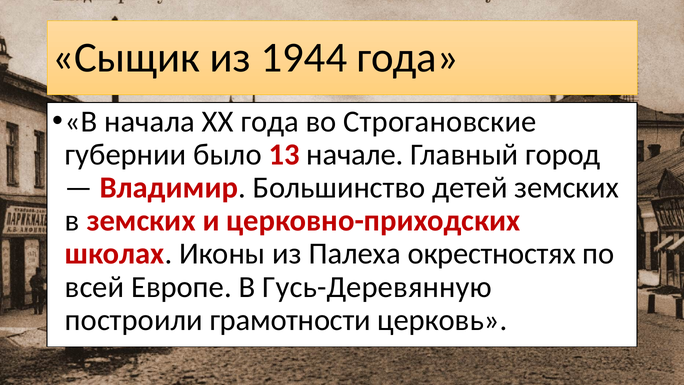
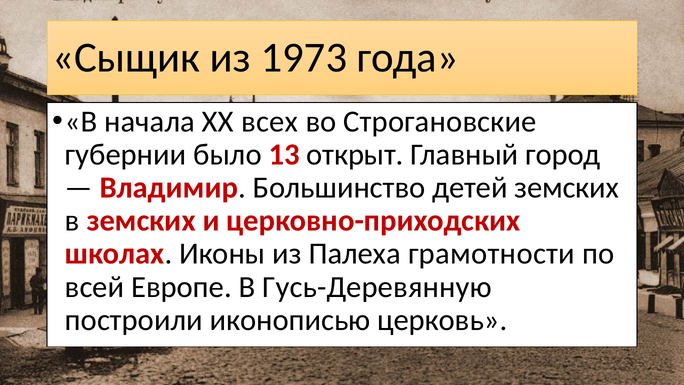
1944: 1944 -> 1973
XX года: года -> всех
начале: начале -> открыт
окрестностях: окрестностях -> грамотности
грамотности: грамотности -> иконописью
